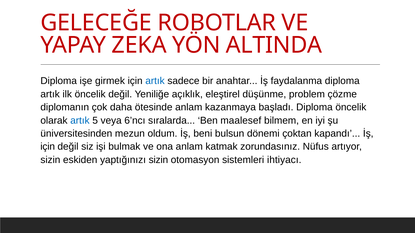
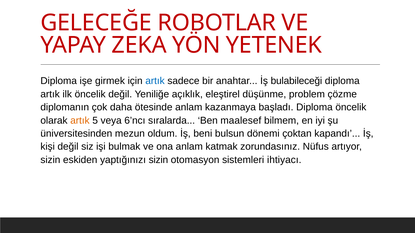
ALTINDA: ALTINDA -> YETENEK
faydalanma: faydalanma -> bulabileceği
artık at (80, 121) colour: blue -> orange
için at (48, 147): için -> kişi
